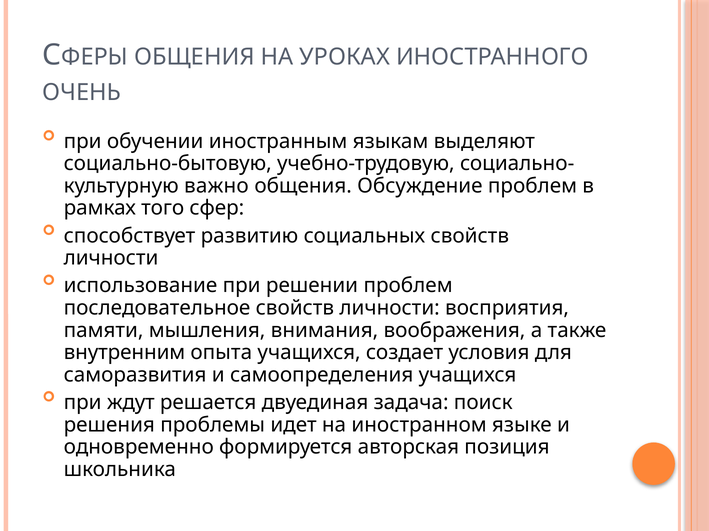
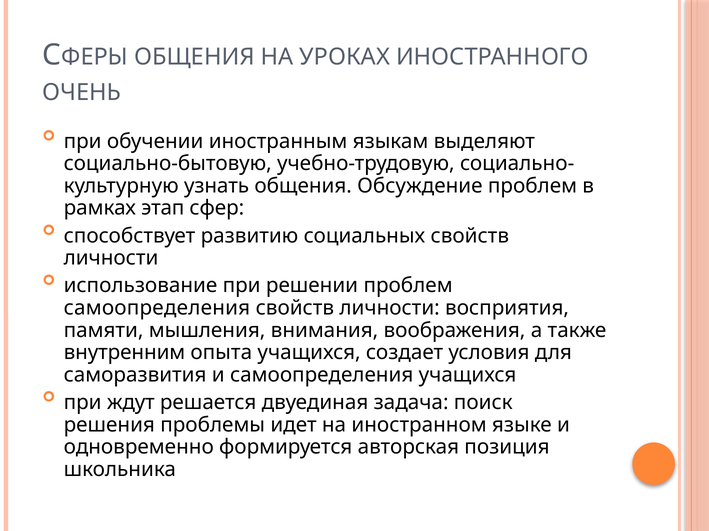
важно: важно -> узнать
того: того -> этап
последовательное at (157, 308): последовательное -> самоопределения
